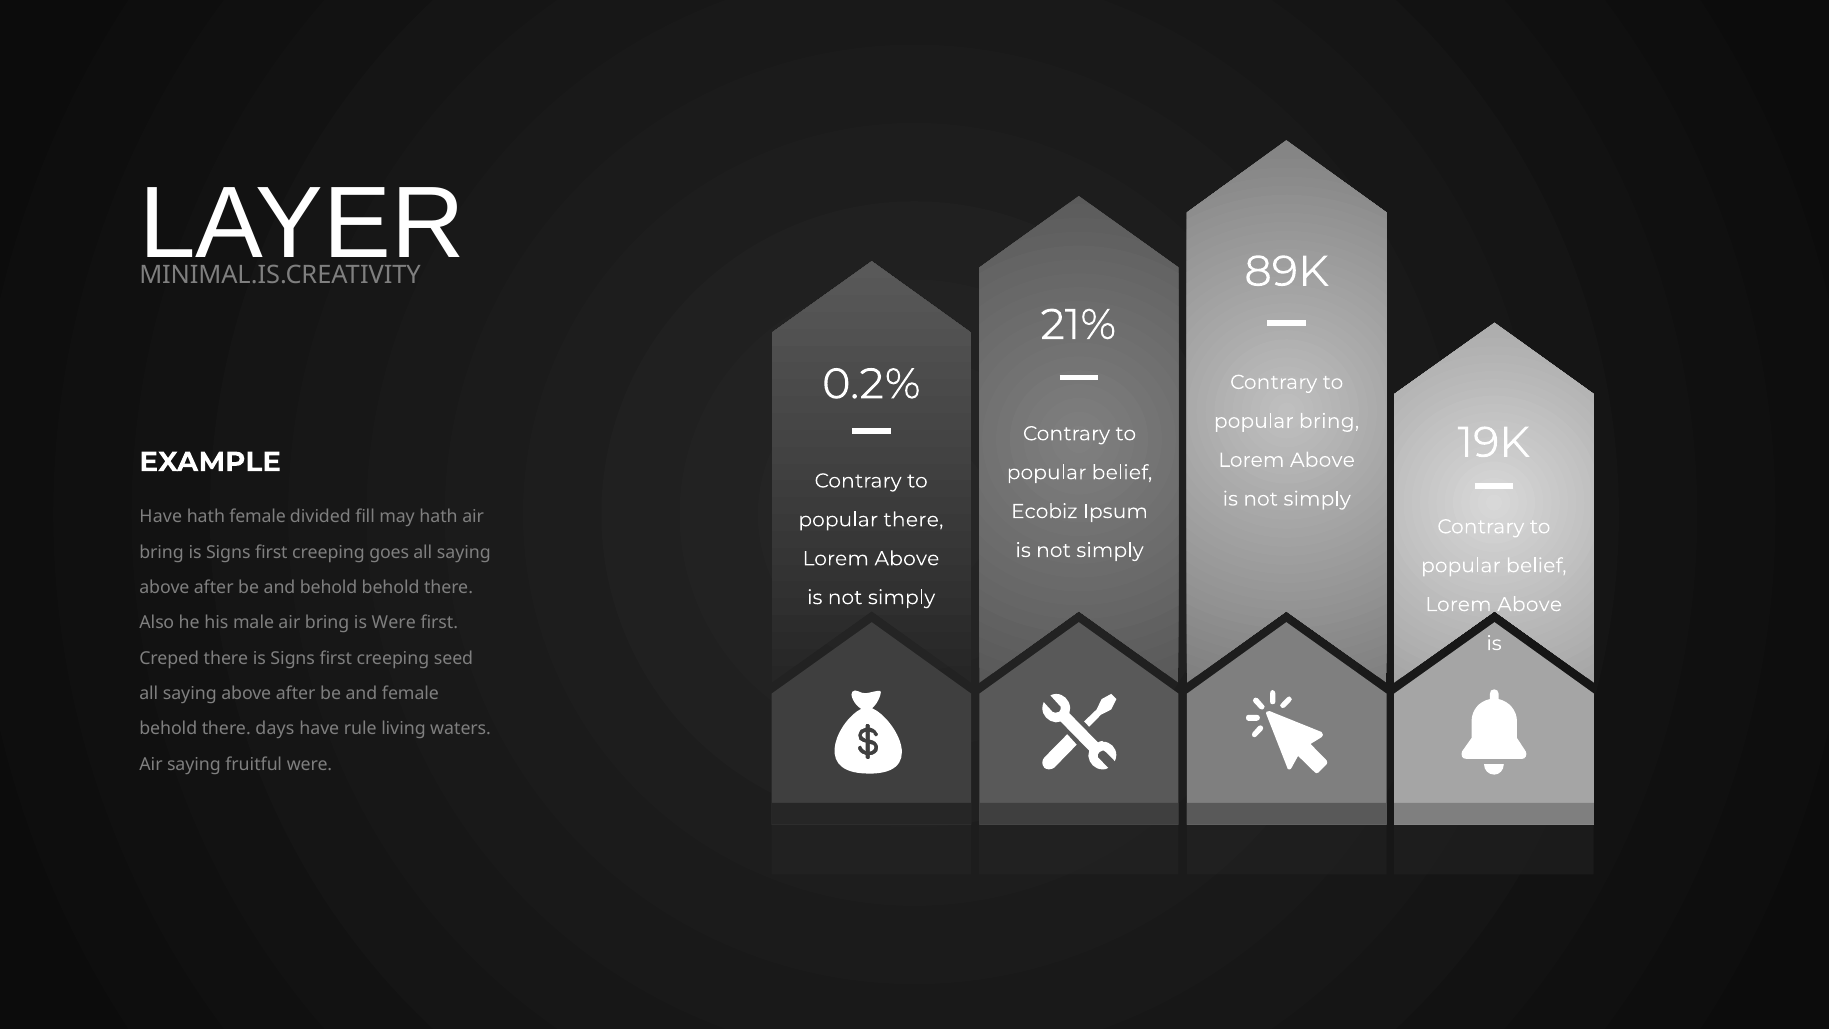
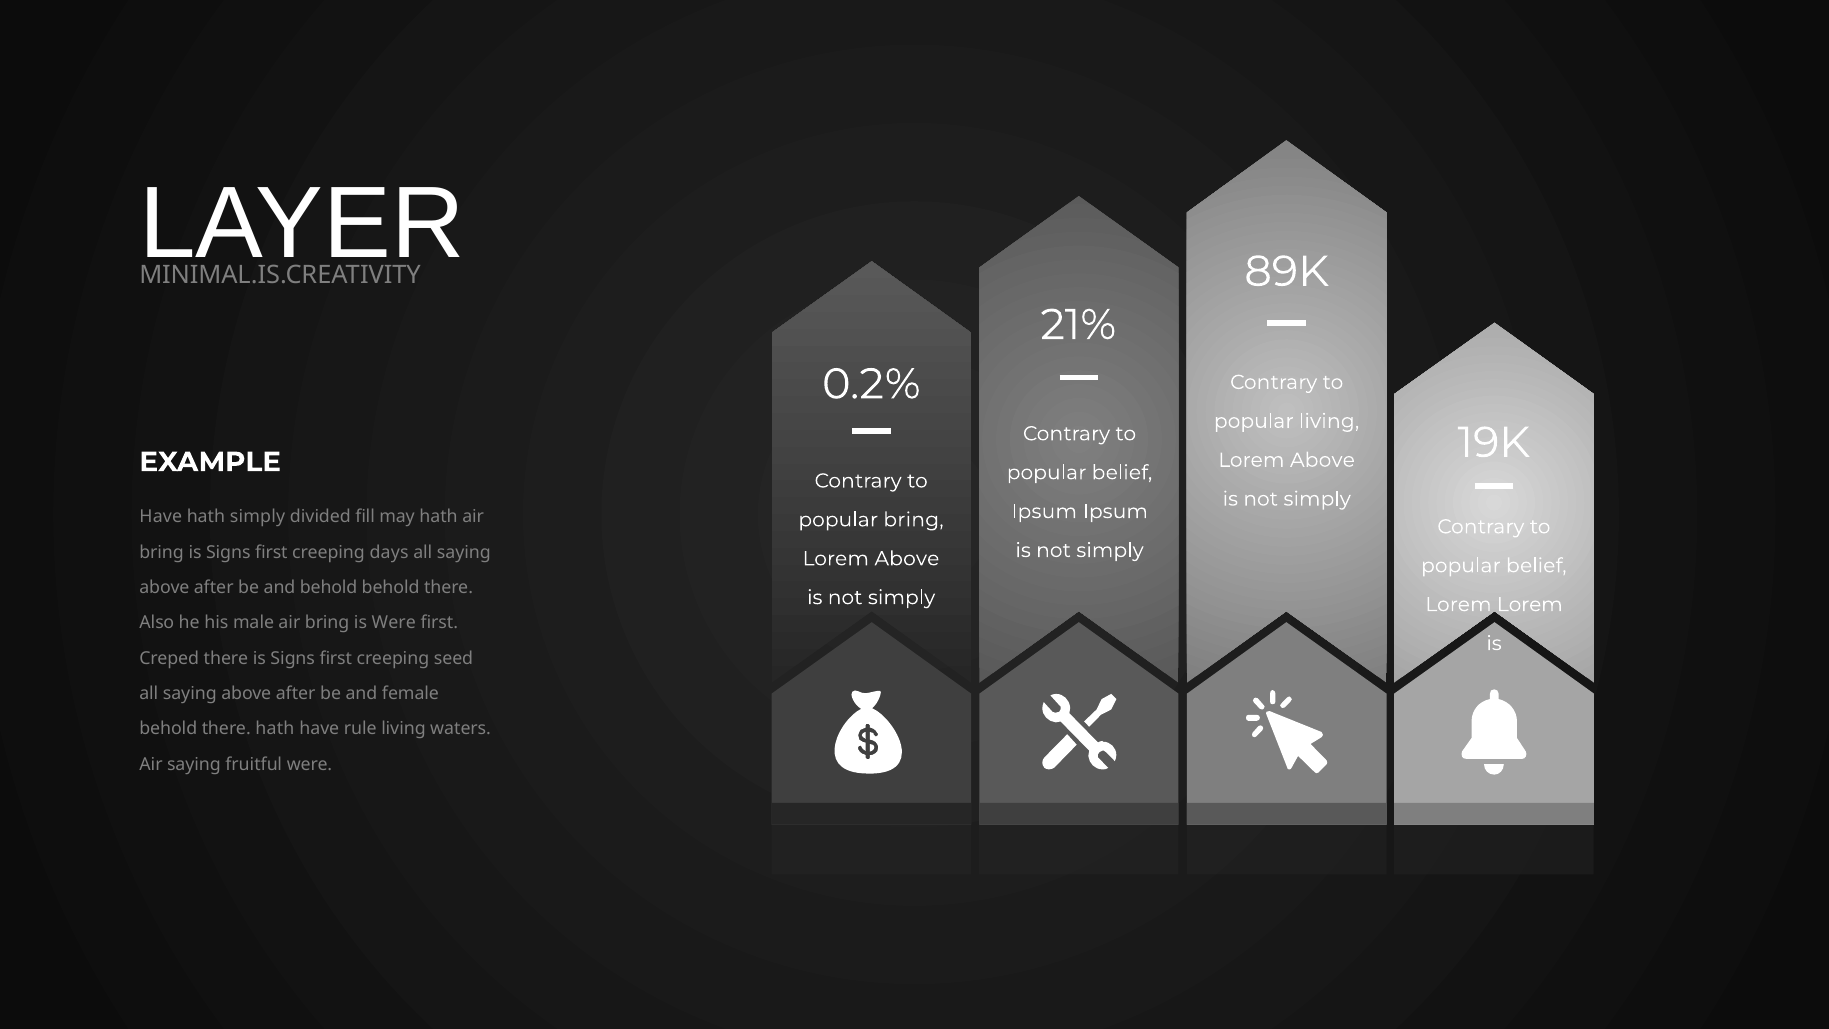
popular bring: bring -> living
Ecobiz at (1044, 511): Ecobiz -> Ipsum
hath female: female -> simply
popular there: there -> bring
goes: goes -> days
Above at (1530, 604): Above -> Lorem
there days: days -> hath
